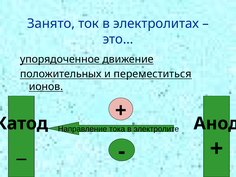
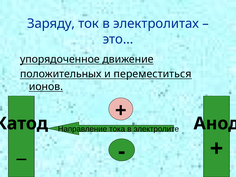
Занято: Занято -> Заряду
